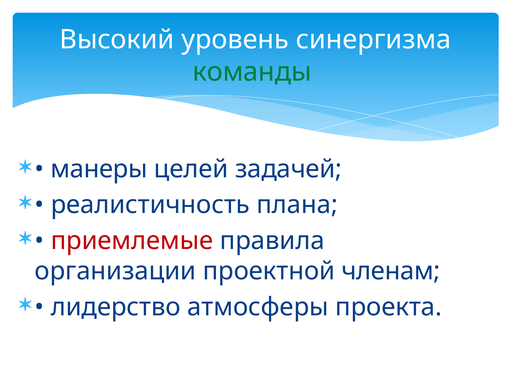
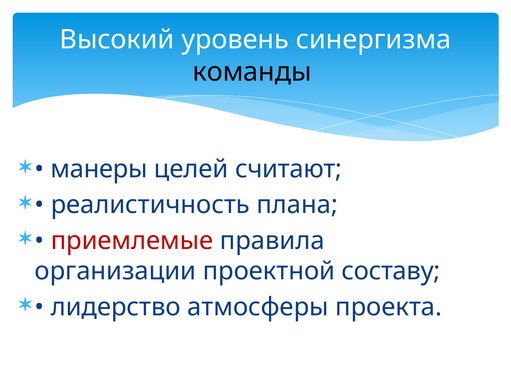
команды colour: green -> black
задачей: задачей -> считают
членам: членам -> составу
